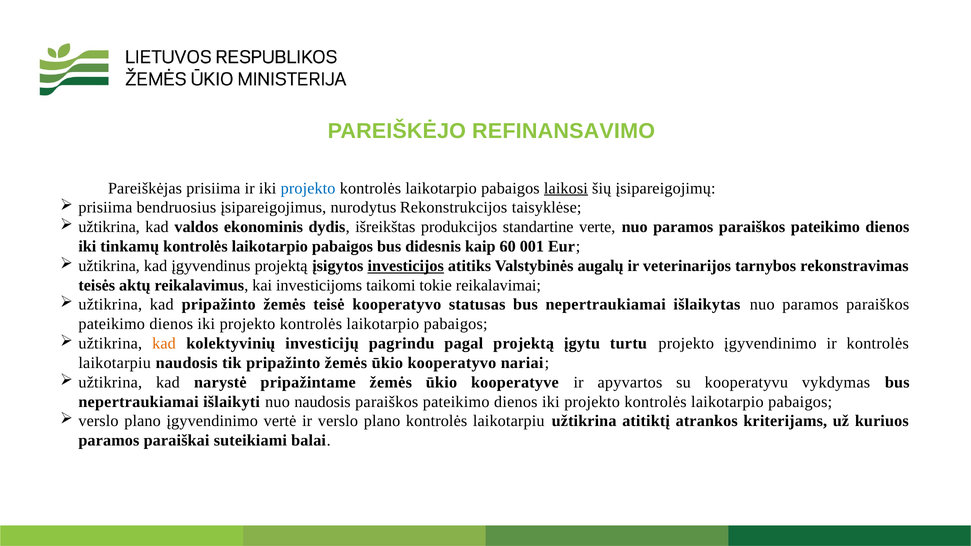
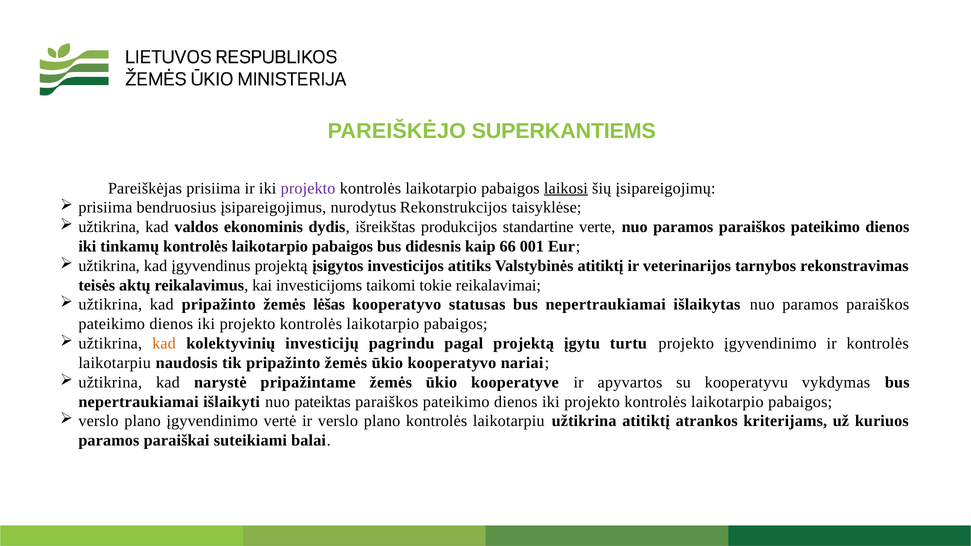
REFINANSAVIMO: REFINANSAVIMO -> SUPERKANTIEMS
projekto at (308, 188) colour: blue -> purple
60: 60 -> 66
investicijos underline: present -> none
Valstybinės augalų: augalų -> atitiktį
teisė: teisė -> lėšas
nuo naudosis: naudosis -> pateiktas
